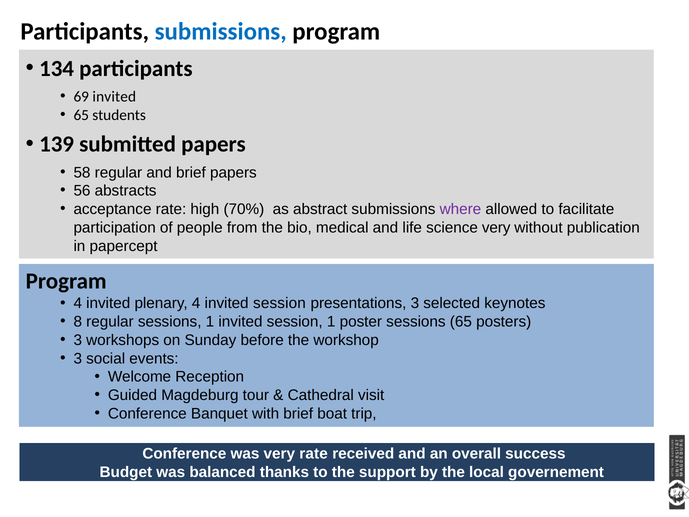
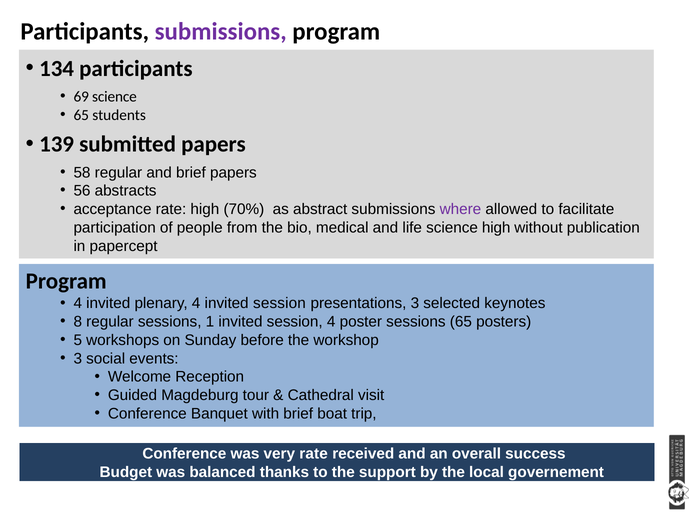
submissions at (221, 32) colour: blue -> purple
69 invited: invited -> science
science very: very -> high
session 1: 1 -> 4
3 at (78, 340): 3 -> 5
